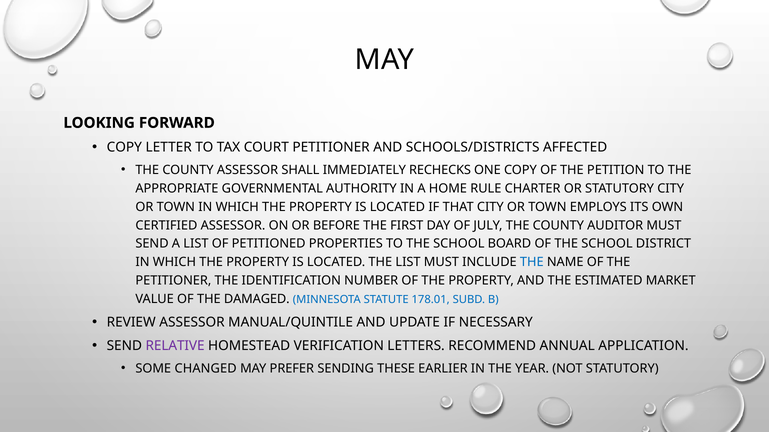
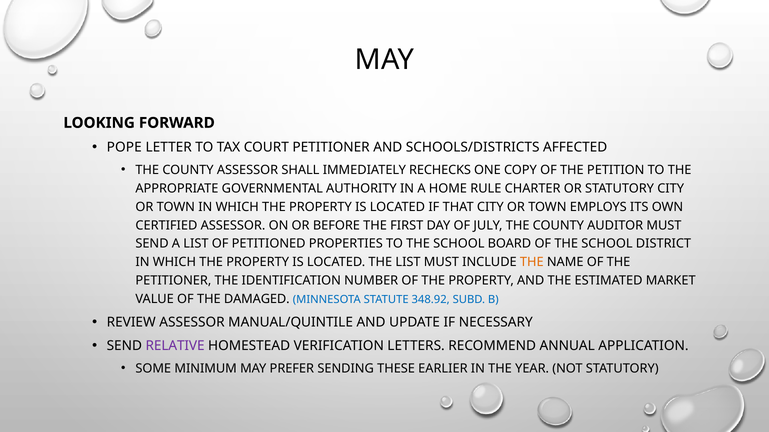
COPY at (124, 147): COPY -> POPE
THE at (532, 263) colour: blue -> orange
178.01: 178.01 -> 348.92
CHANGED: CHANGED -> MINIMUM
